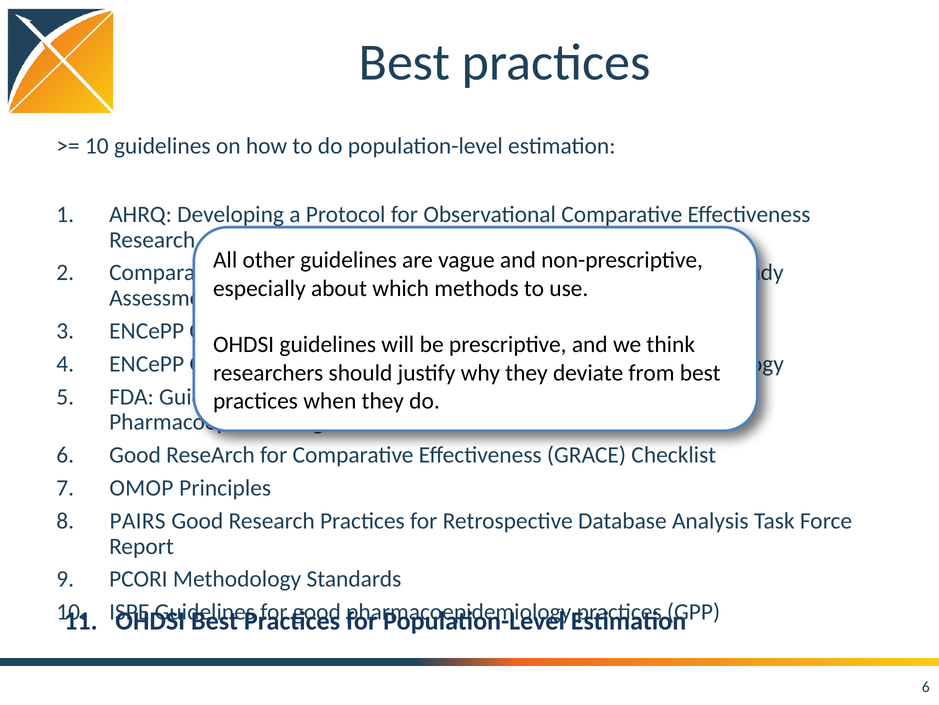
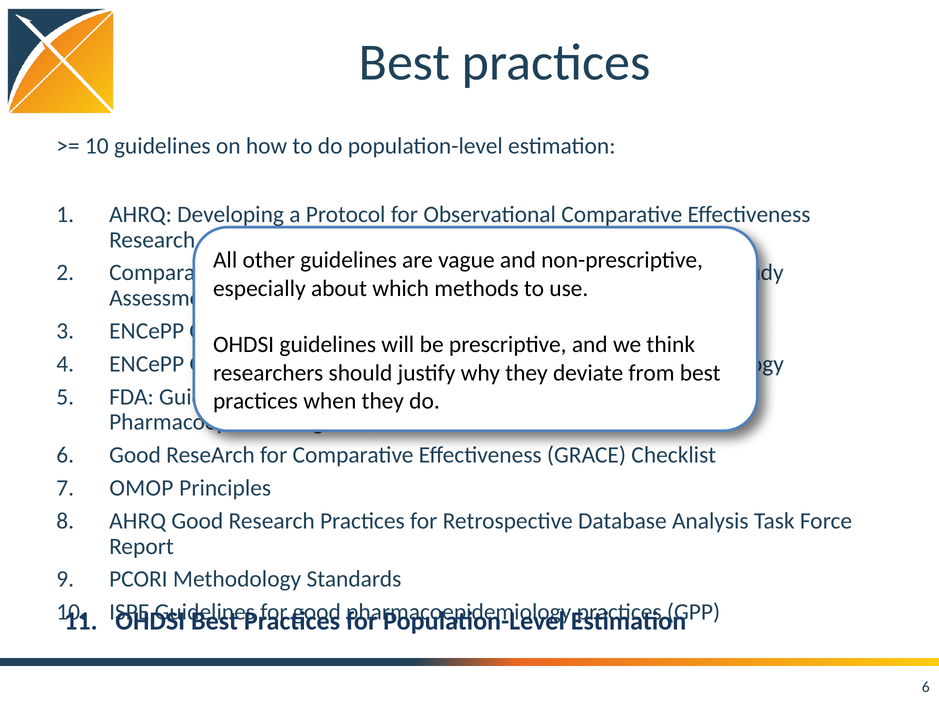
PAIRS at (138, 520): PAIRS -> AHRQ
